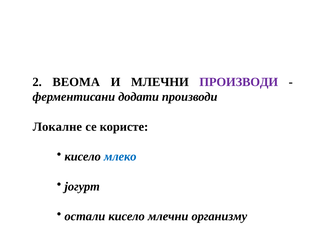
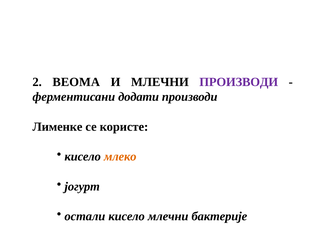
Локалне: Локалне -> Лименке
млеко colour: blue -> orange
организму: организму -> бактерије
